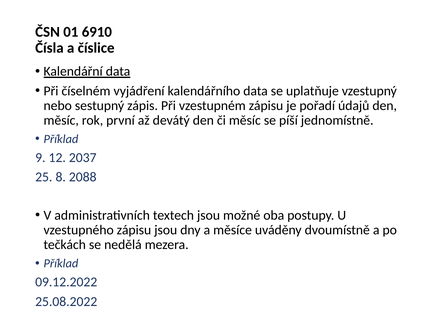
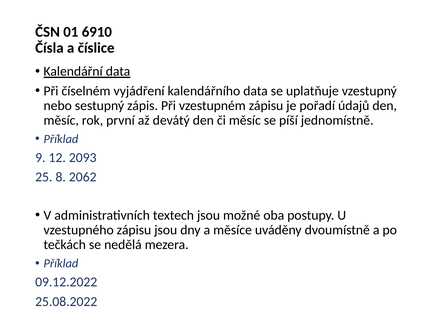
2037: 2037 -> 2093
2088: 2088 -> 2062
